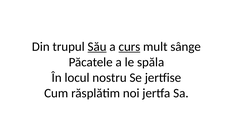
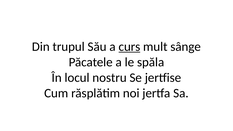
Său underline: present -> none
